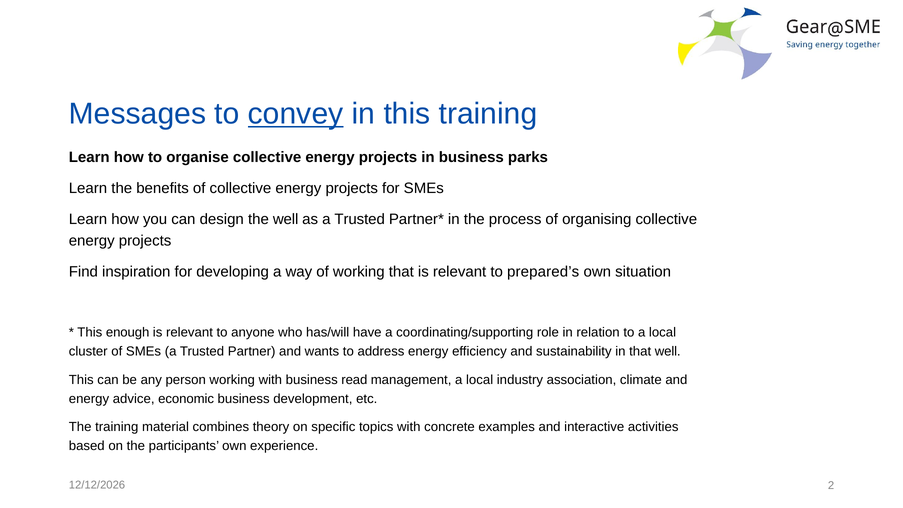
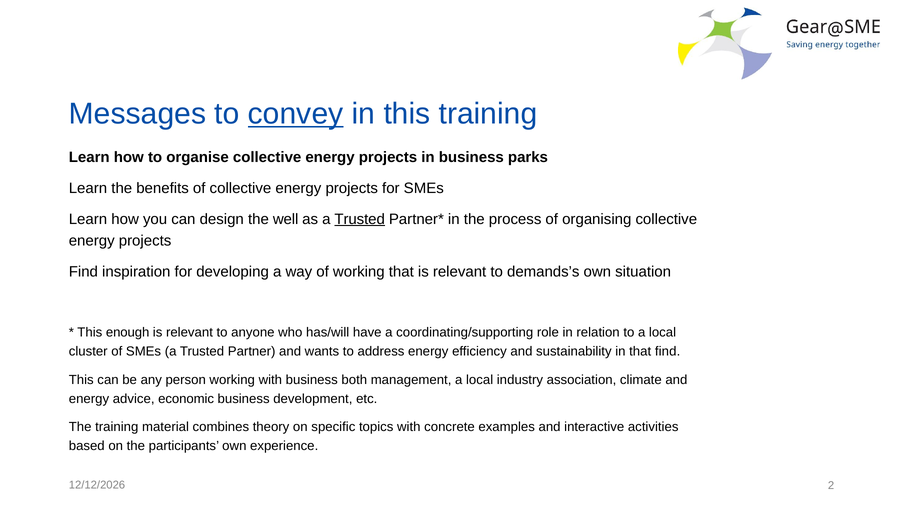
Trusted at (360, 219) underline: none -> present
prepared’s: prepared’s -> demands’s
that well: well -> find
read: read -> both
